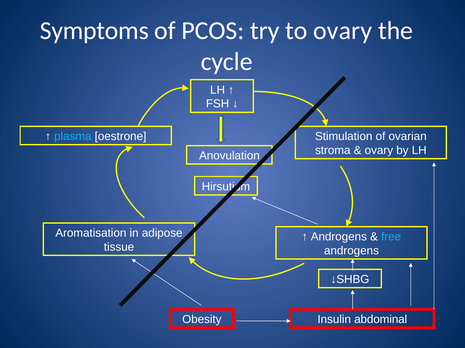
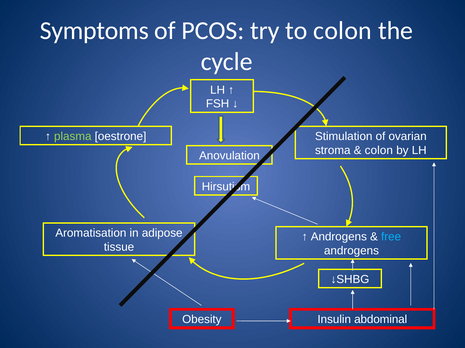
to ovary: ovary -> colon
plasma colour: light blue -> light green
ovary at (379, 151): ovary -> colon
